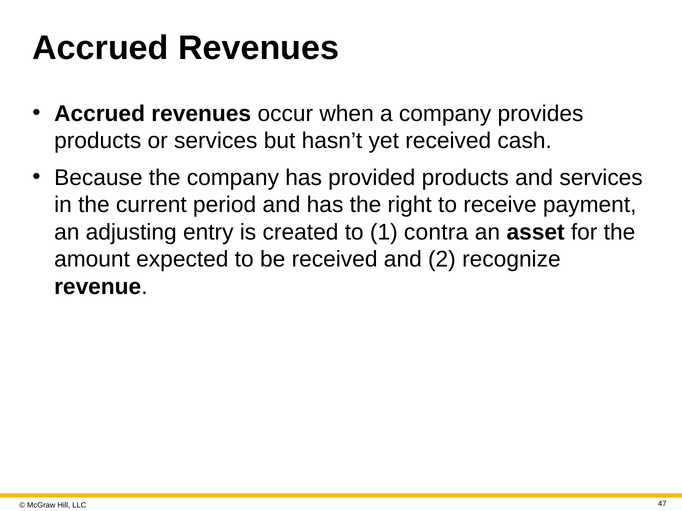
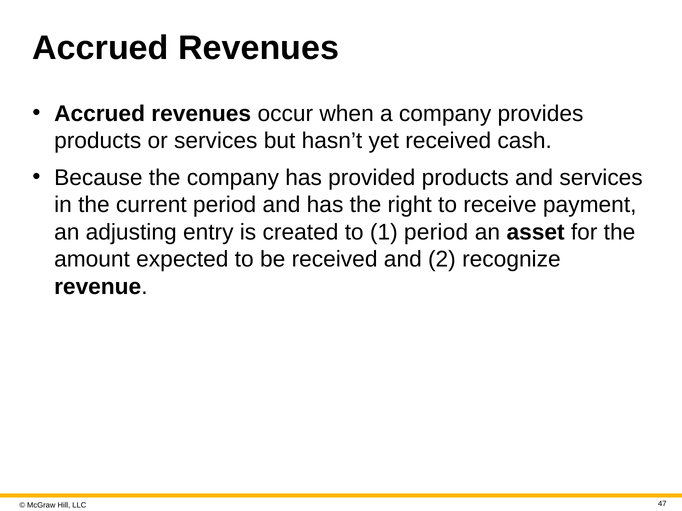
1 contra: contra -> period
